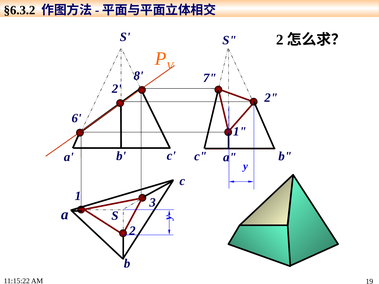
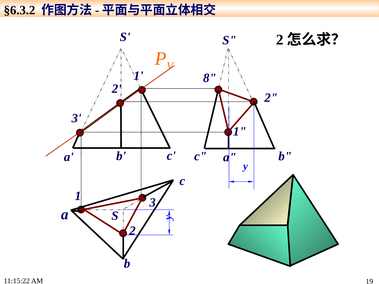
8 at (139, 76): 8 -> 1
7: 7 -> 8
6 at (77, 118): 6 -> 3
